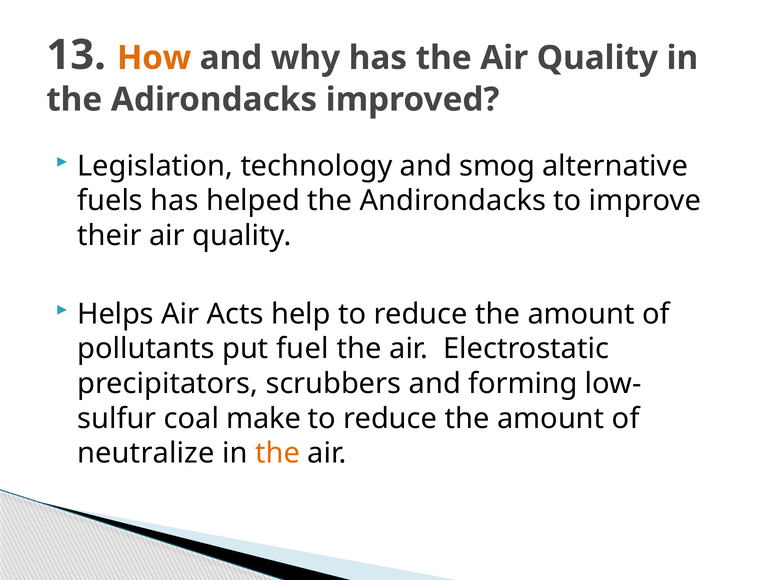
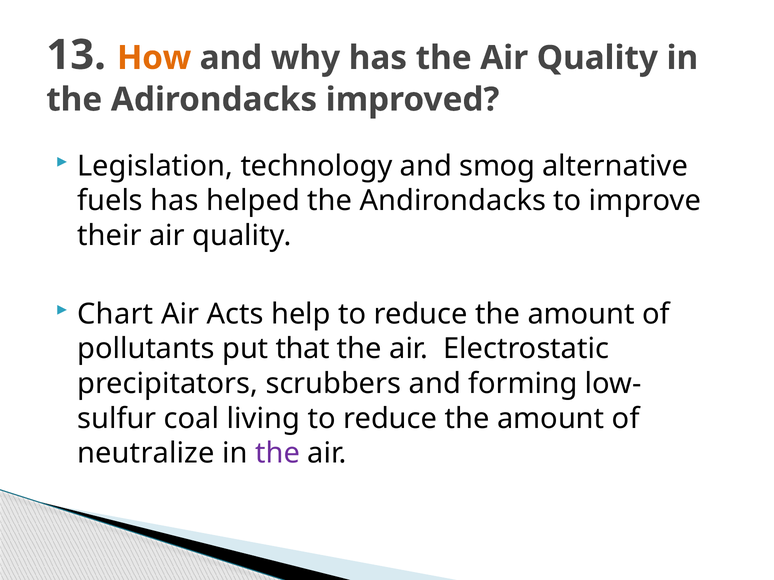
Helps: Helps -> Chart
fuel: fuel -> that
make: make -> living
the at (278, 454) colour: orange -> purple
